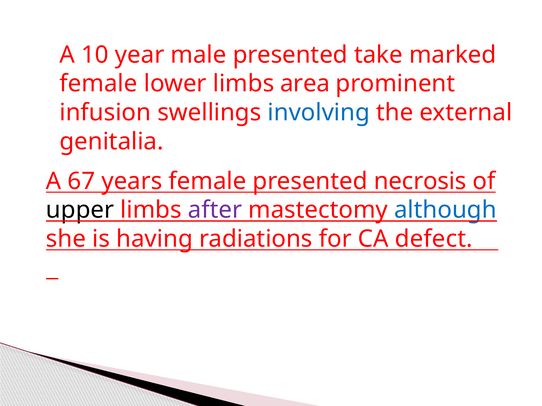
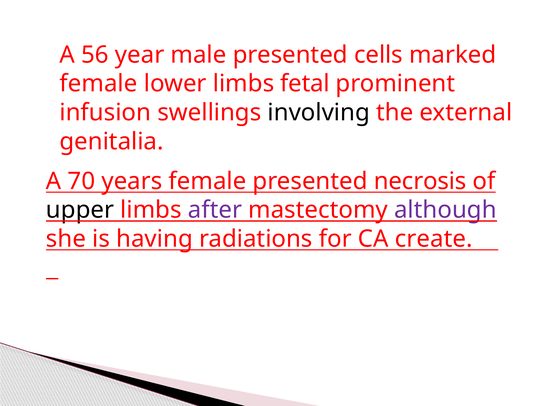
10: 10 -> 56
take: take -> cells
area: area -> fetal
involving colour: blue -> black
67: 67 -> 70
although colour: blue -> purple
defect: defect -> create
